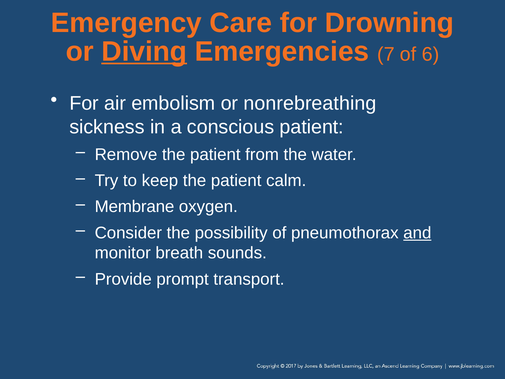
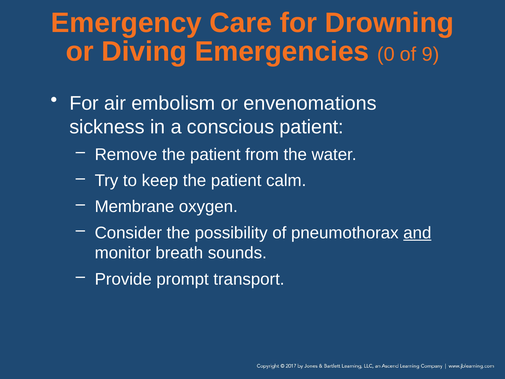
Diving underline: present -> none
7: 7 -> 0
6: 6 -> 9
nonrebreathing: nonrebreathing -> envenomations
